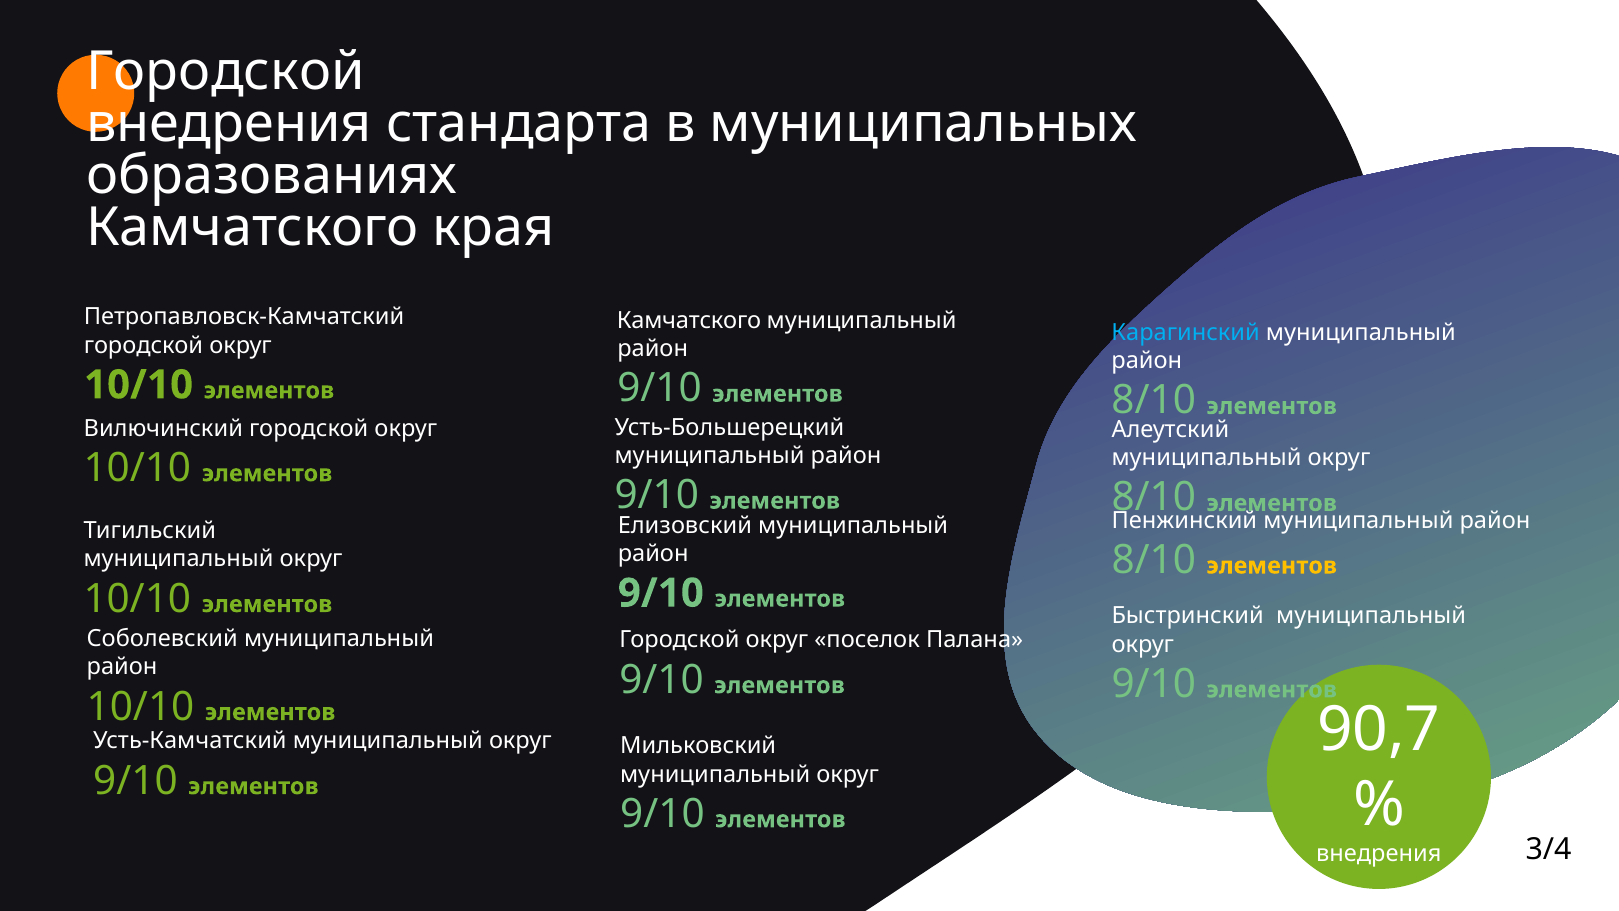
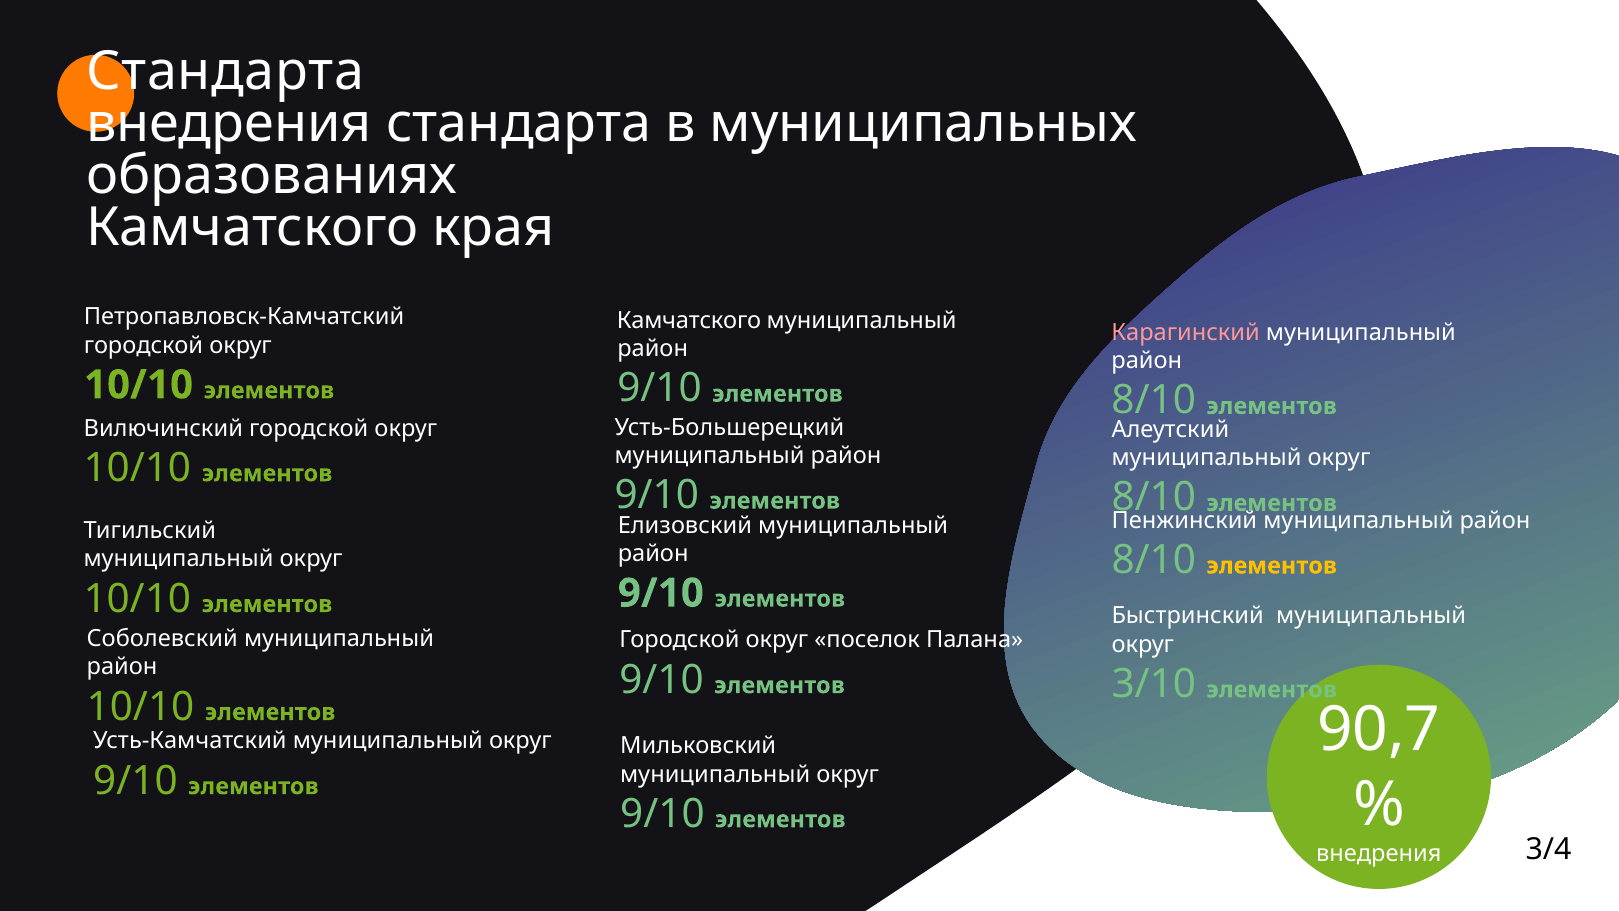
Городской at (226, 72): Городской -> Стандарта
Карагинский colour: light blue -> pink
9/10 at (1154, 684): 9/10 -> 3/10
